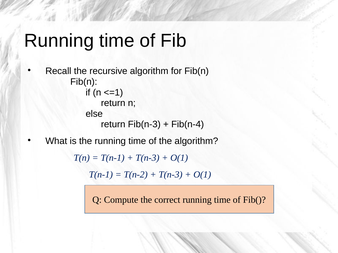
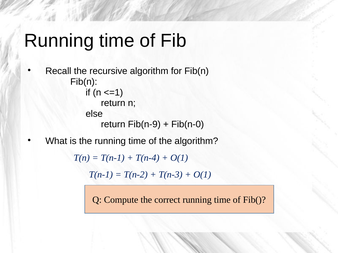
Fib(n-3: Fib(n-3 -> Fib(n-9
Fib(n-4: Fib(n-4 -> Fib(n-0
T(n-3 at (147, 158): T(n-3 -> T(n-4
